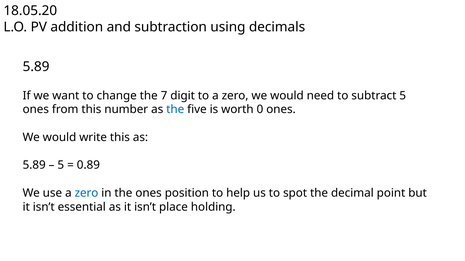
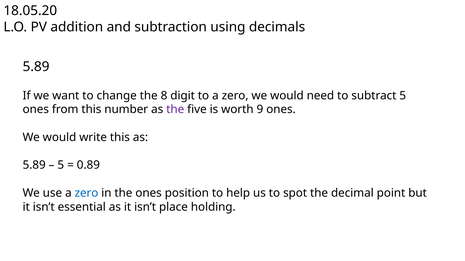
7: 7 -> 8
the at (175, 110) colour: blue -> purple
0: 0 -> 9
